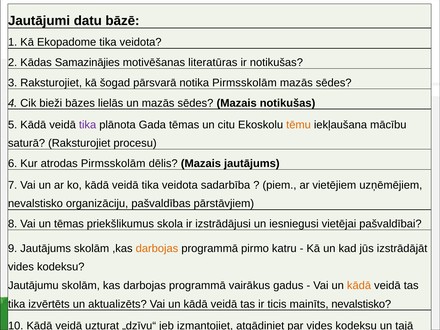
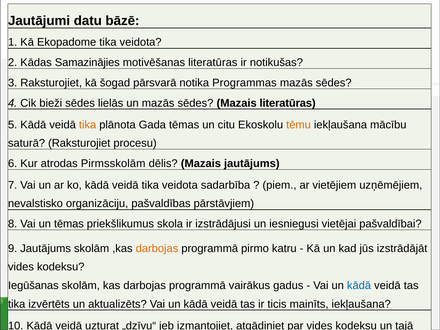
notika Pirmsskolām: Pirmsskolām -> Programmas
bieži bāzes: bāzes -> sēdes
Mazais notikušas: notikušas -> literatūras
tika at (88, 125) colour: purple -> orange
Jautājumu: Jautājumu -> Iegūšanas
kādā at (359, 285) colour: orange -> blue
mainīts nevalstisko: nevalstisko -> iekļaušana
